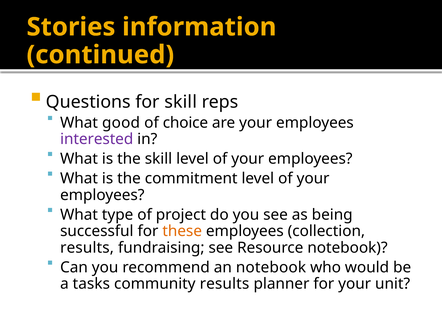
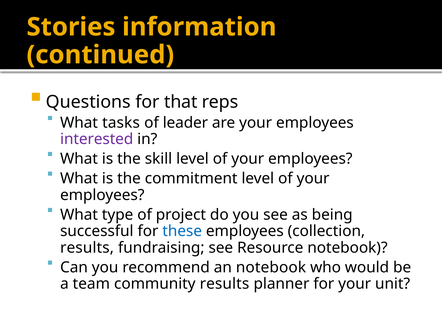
for skill: skill -> that
good: good -> tasks
choice: choice -> leader
these colour: orange -> blue
tasks: tasks -> team
